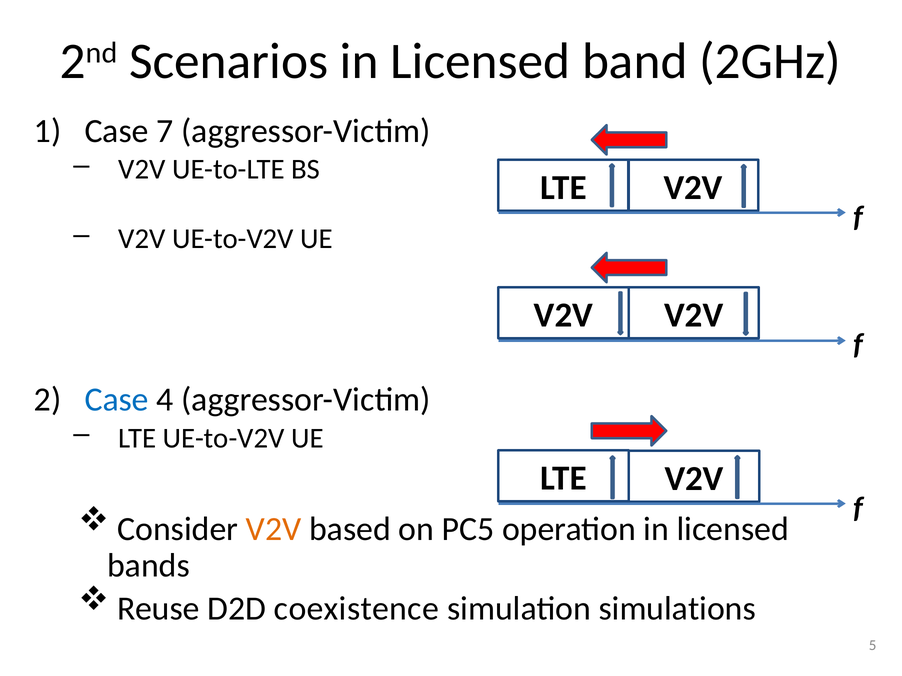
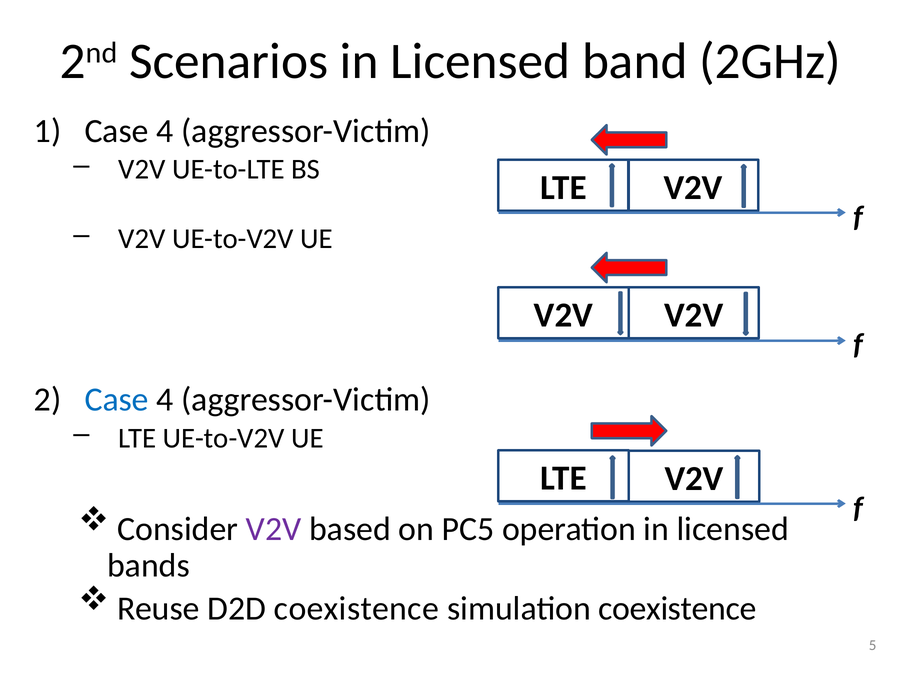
7 at (165, 131): 7 -> 4
V2V at (274, 530) colour: orange -> purple
simulation simulations: simulations -> coexistence
